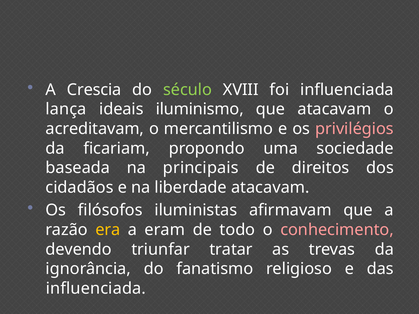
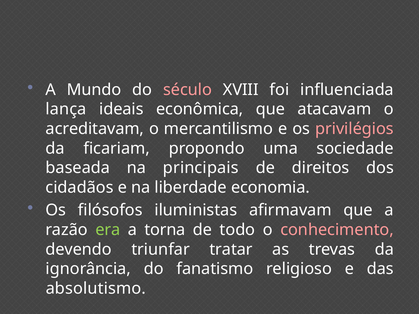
Crescia: Crescia -> Mundo
século colour: light green -> pink
iluminismo: iluminismo -> econômica
liberdade atacavam: atacavam -> economia
era colour: yellow -> light green
eram: eram -> torna
influenciada at (96, 289): influenciada -> absolutismo
